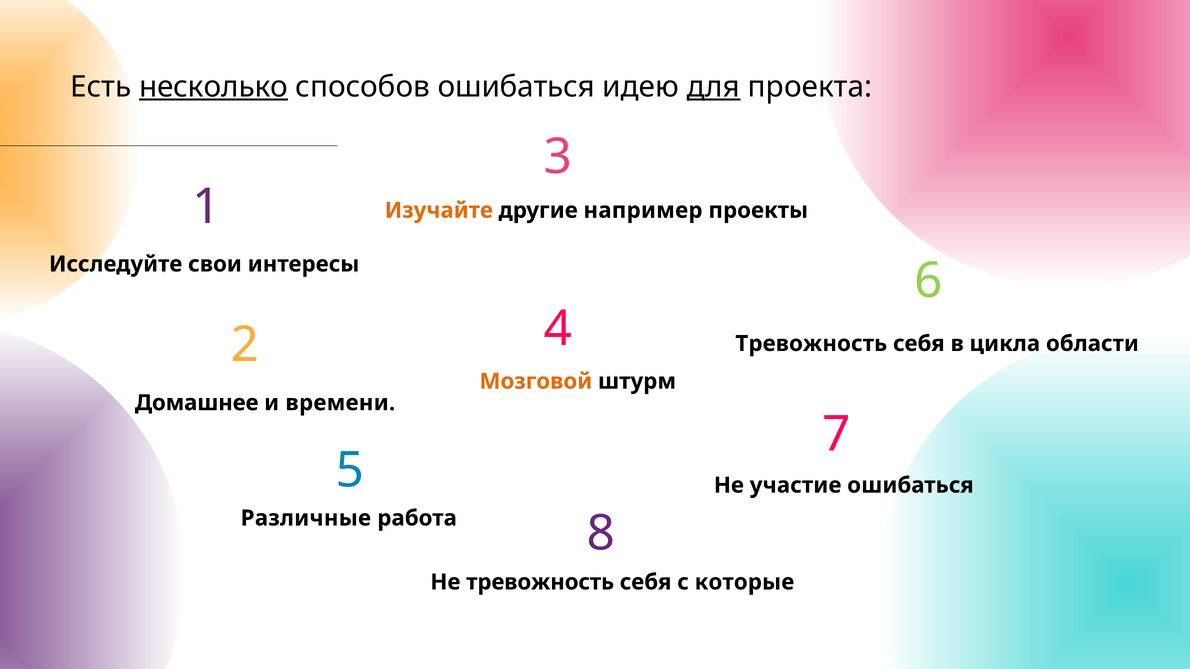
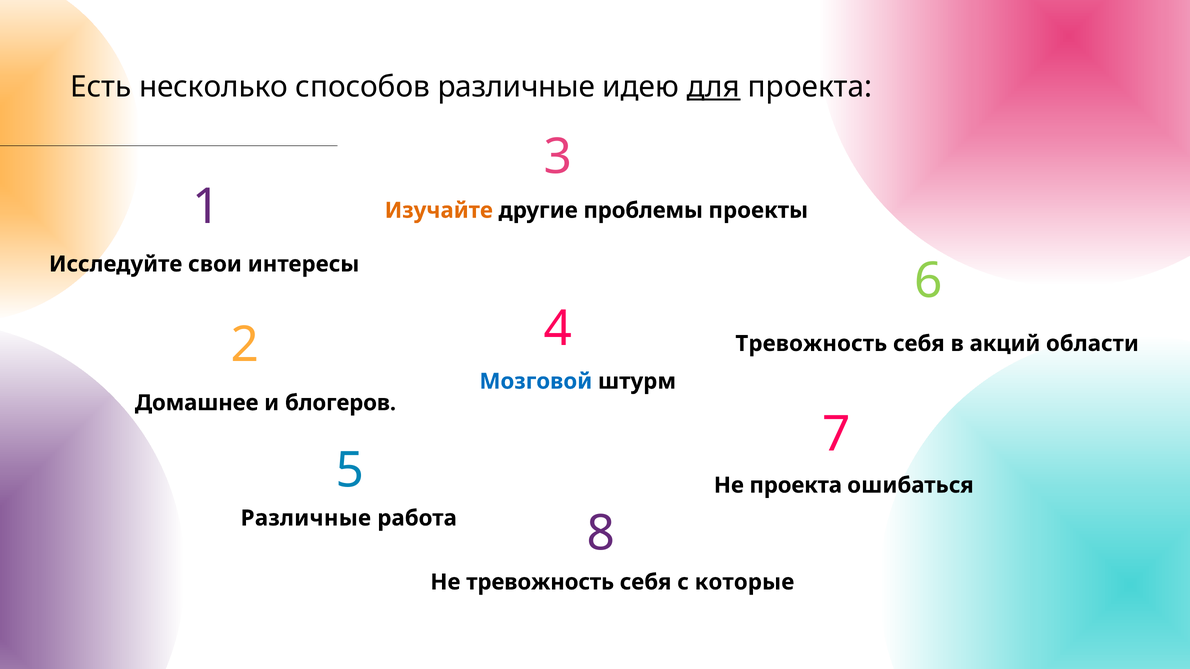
несколько underline: present -> none
способов ошибаться: ошибаться -> различные
например: например -> проблемы
цикла: цикла -> акций
Мозговой colour: orange -> blue
времени: времени -> блогеров
Не участие: участие -> проекта
